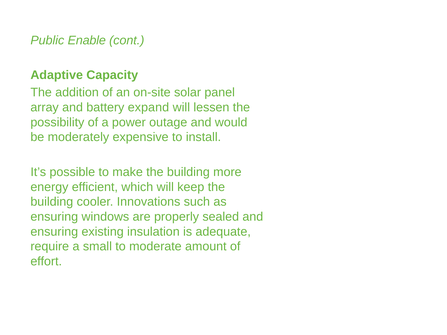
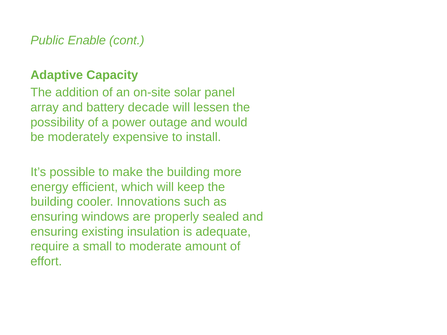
expand: expand -> decade
